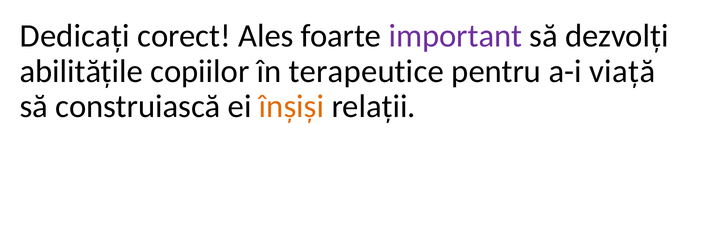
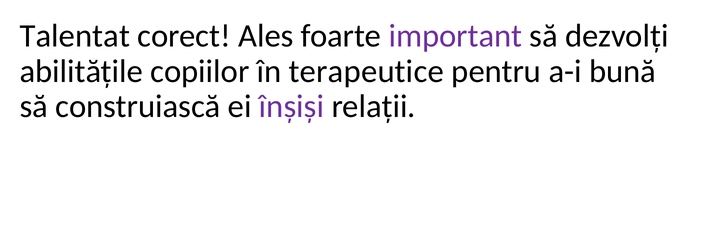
Dedicați: Dedicați -> Talentat
viață: viață -> bună
înșiși colour: orange -> purple
